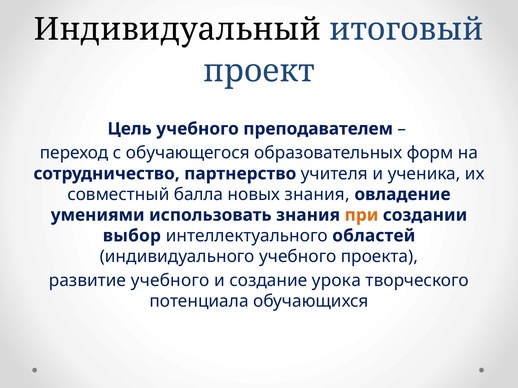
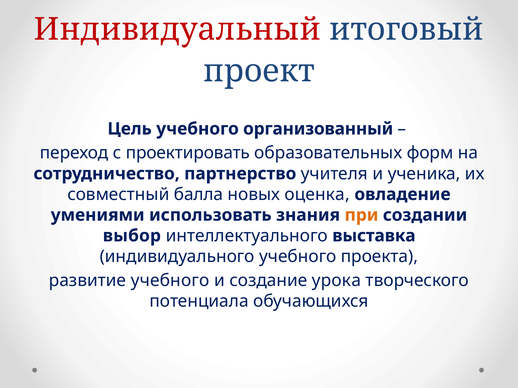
Индивидуальный colour: black -> red
преподавателем: преподавателем -> организованный
обучающегося: обучающегося -> проектировать
новых знания: знания -> оценка
областей: областей -> выставка
